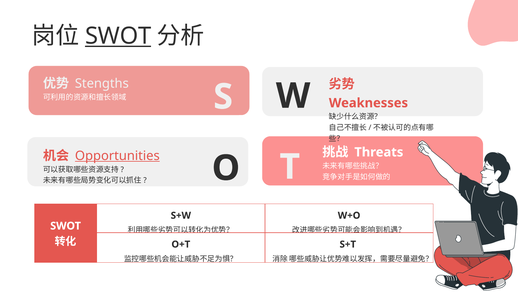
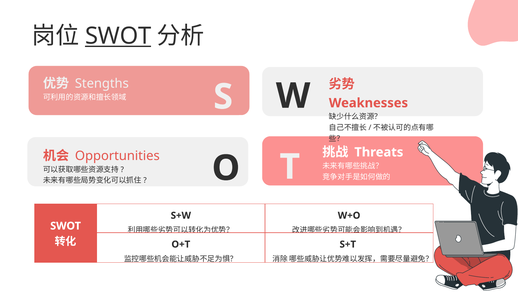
Opportunities underline: present -> none
